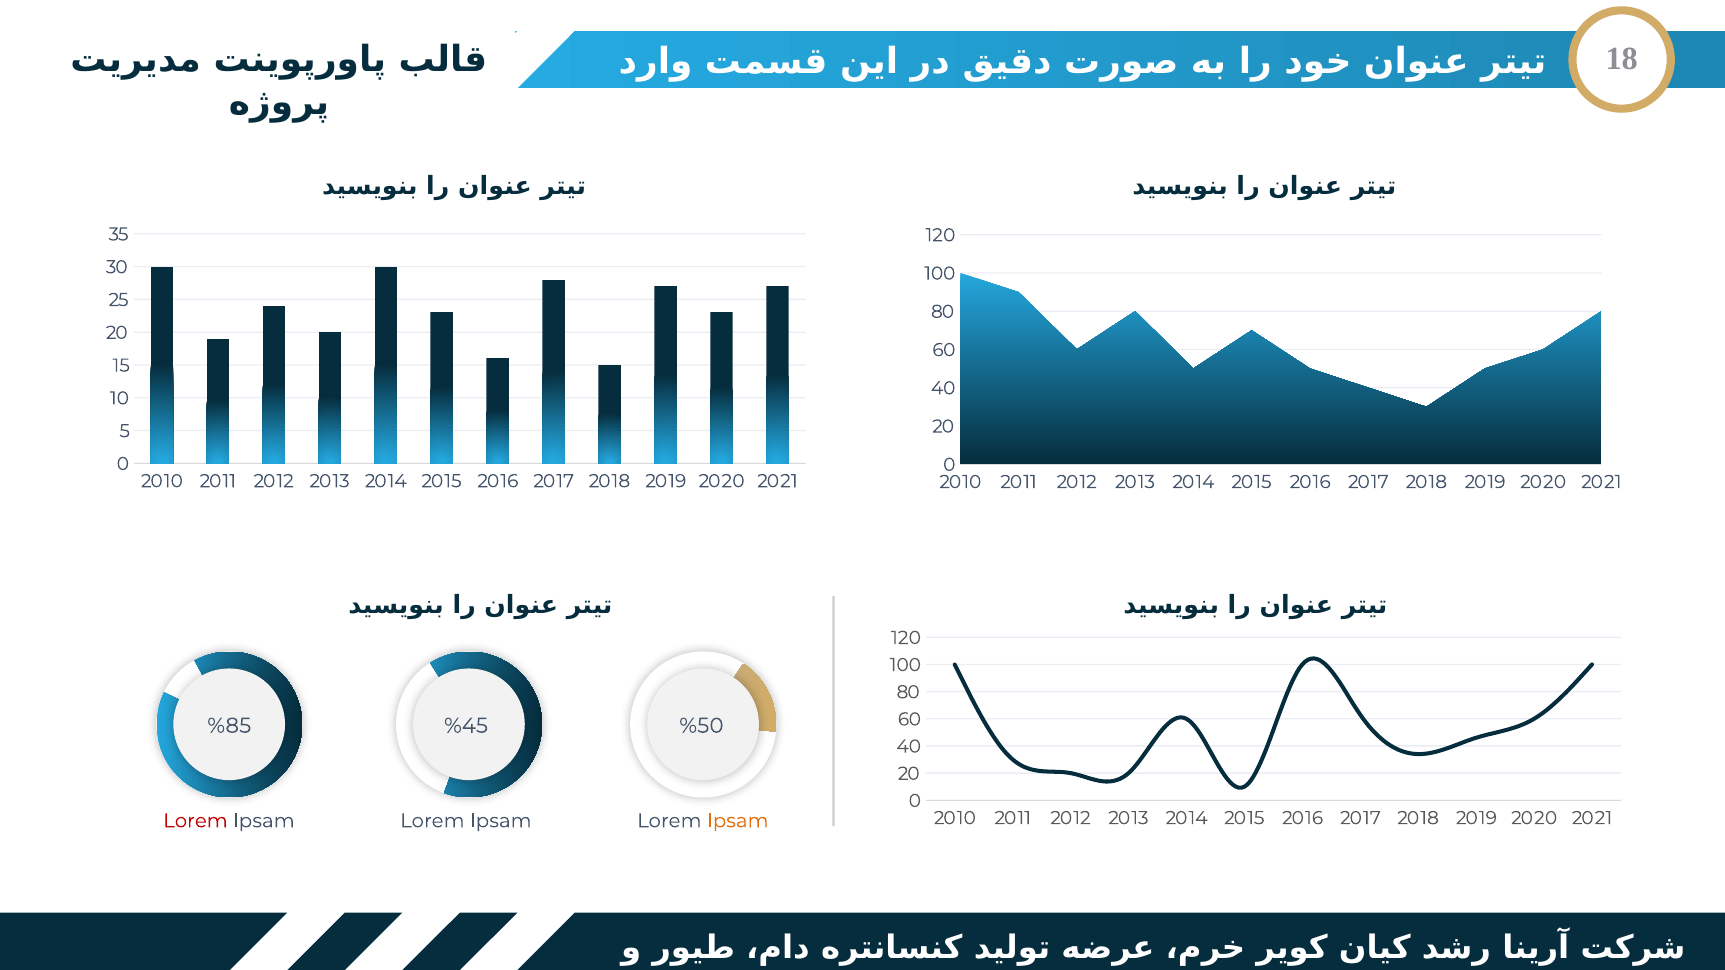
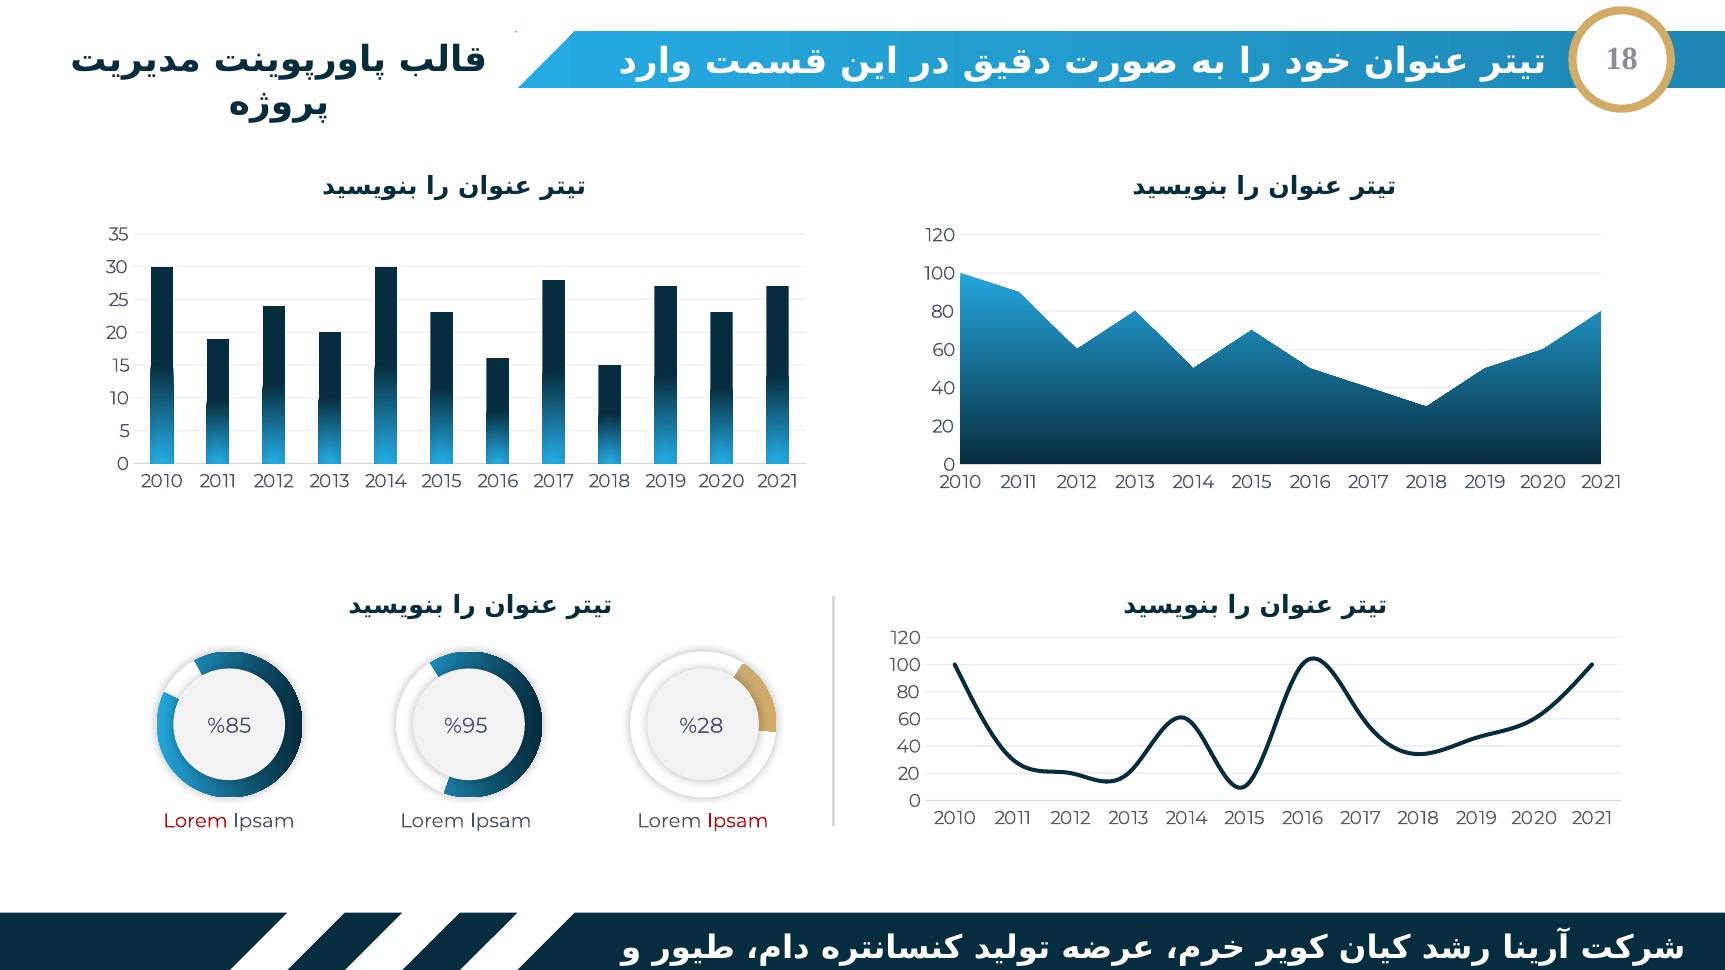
%45: %45 -> %95
%50: %50 -> %28
Ipsam at (738, 821) colour: orange -> red
